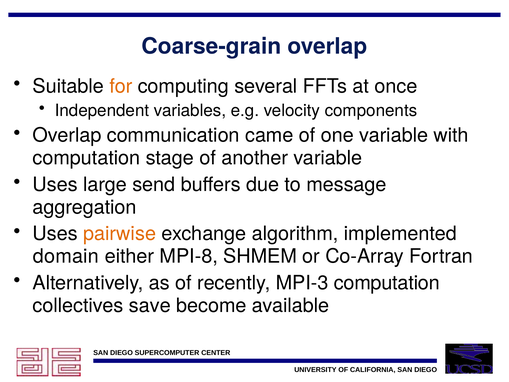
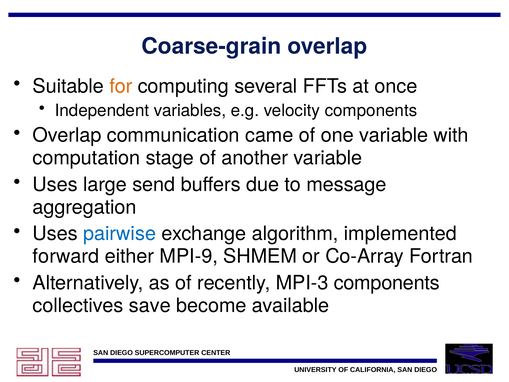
pairwise colour: orange -> blue
domain: domain -> forward
MPI-8: MPI-8 -> MPI-9
MPI-3 computation: computation -> components
